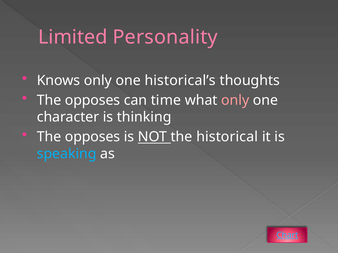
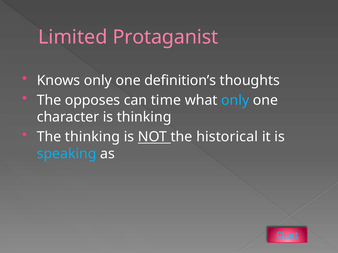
Personality: Personality -> Protaganist
historical’s: historical’s -> definition’s
only at (235, 100) colour: pink -> light blue
opposes at (93, 137): opposes -> thinking
